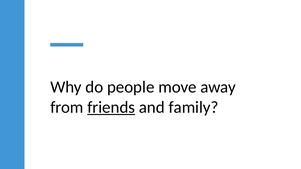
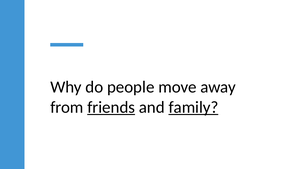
family underline: none -> present
